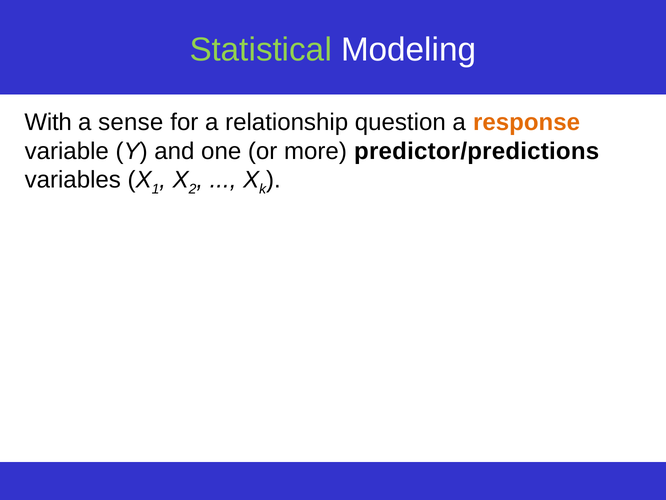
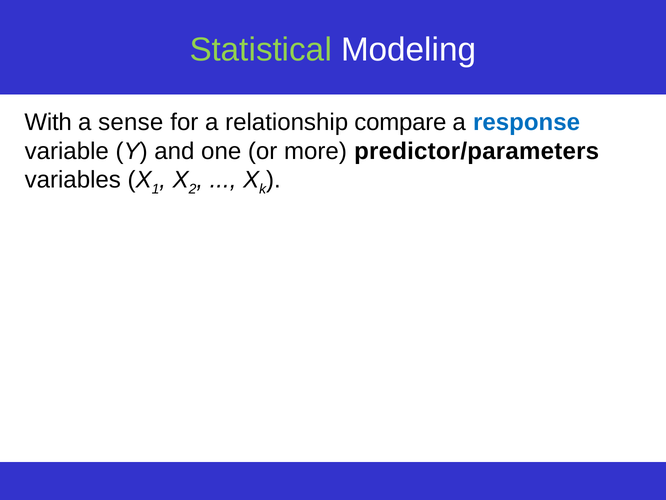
question: question -> compare
response colour: orange -> blue
predictor/predictions: predictor/predictions -> predictor/parameters
